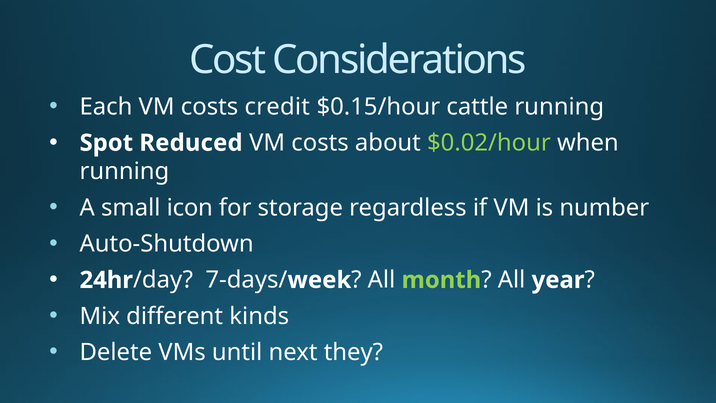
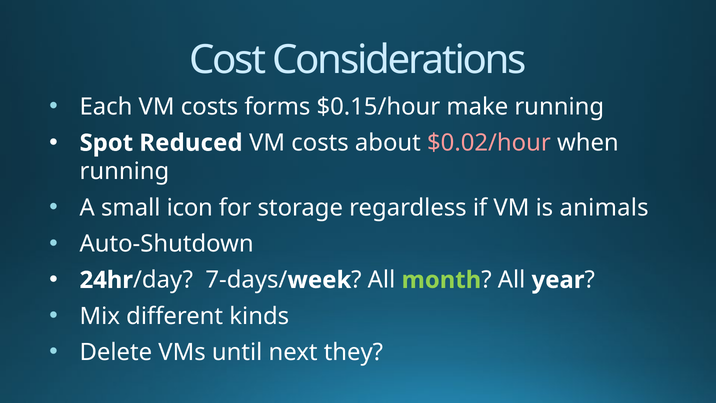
credit: credit -> forms
cattle: cattle -> make
$0.02/hour colour: light green -> pink
number: number -> animals
